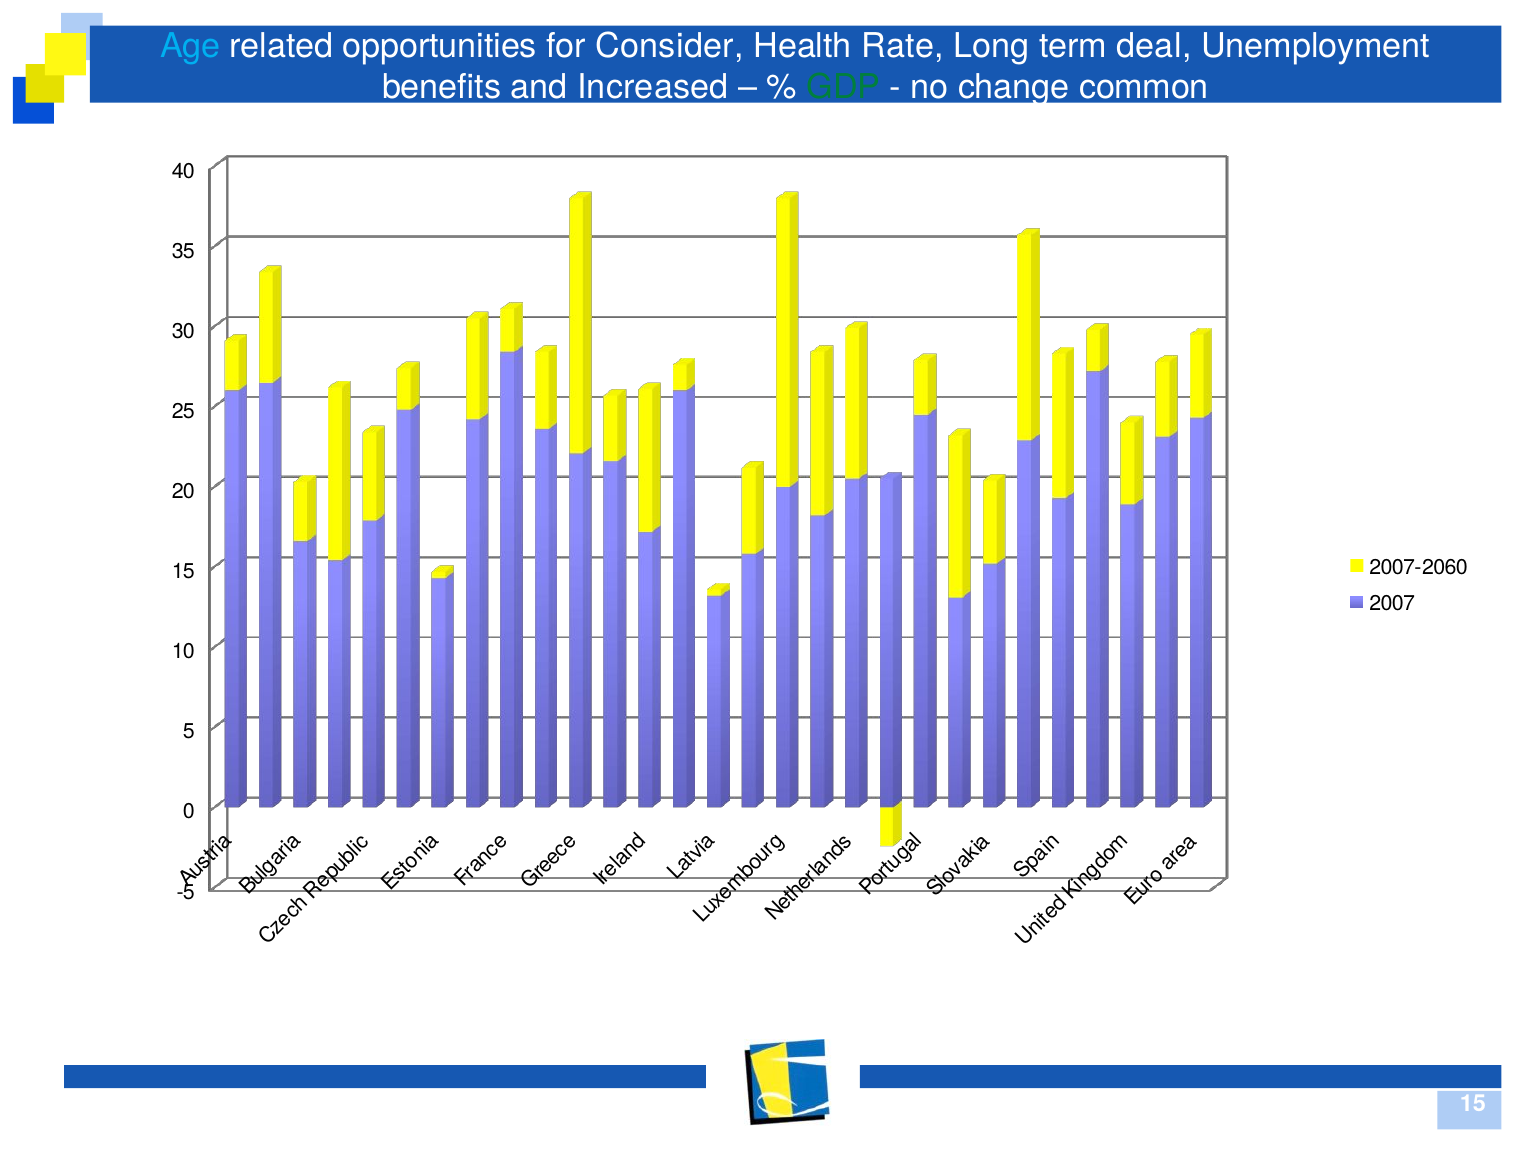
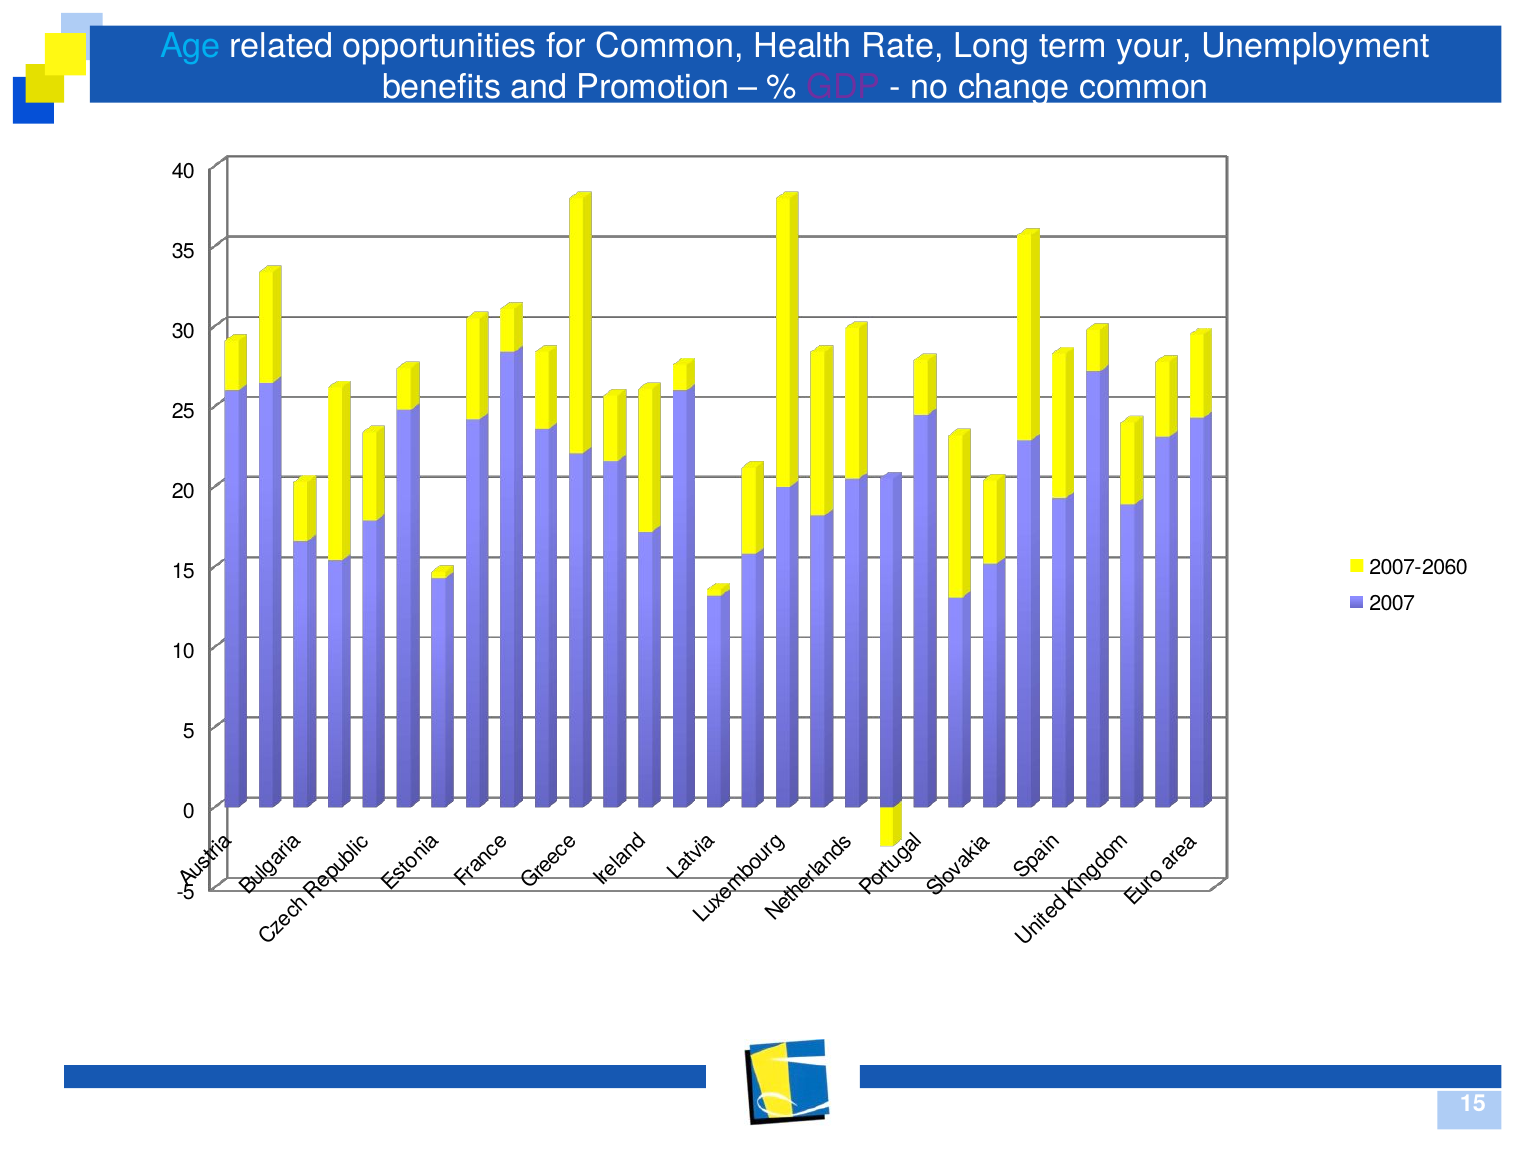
for Consider: Consider -> Common
deal: deal -> your
Increased: Increased -> Promotion
GDP colour: green -> purple
